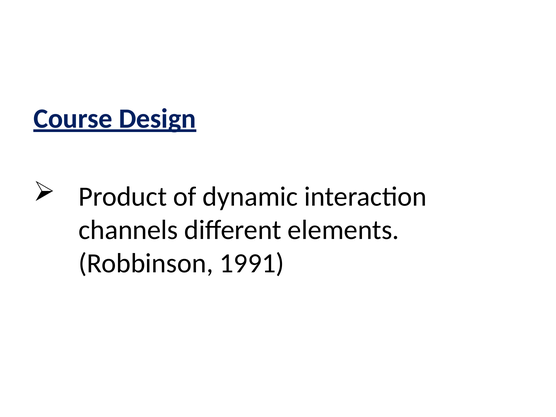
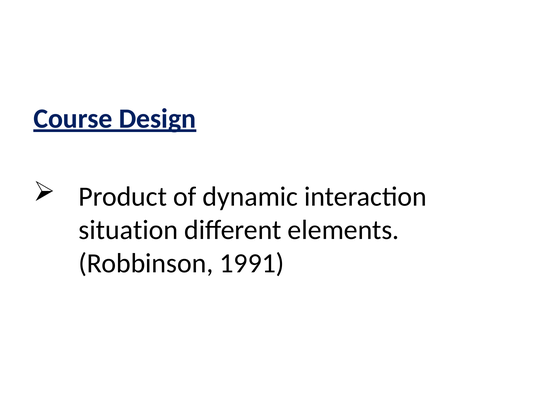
channels: channels -> situation
